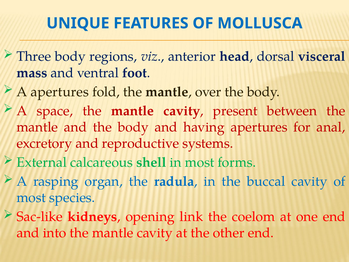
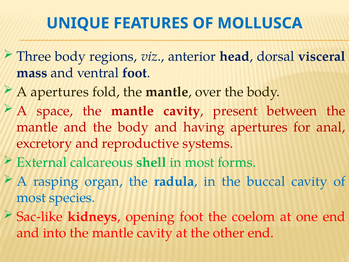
opening link: link -> foot
